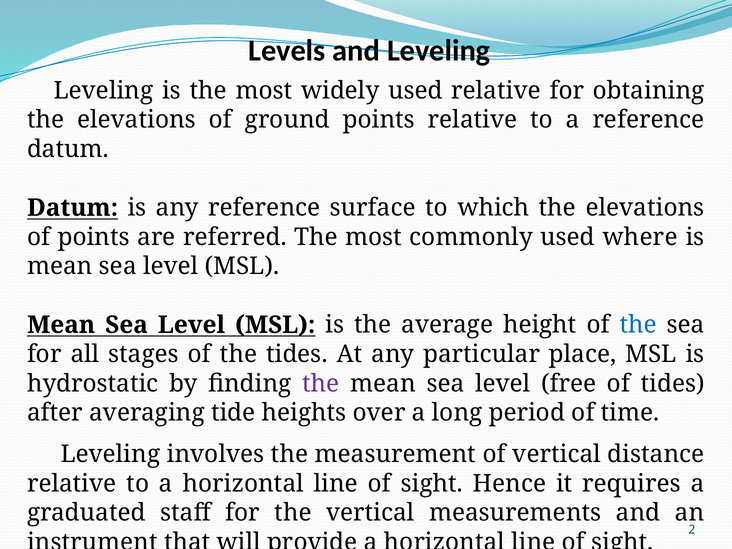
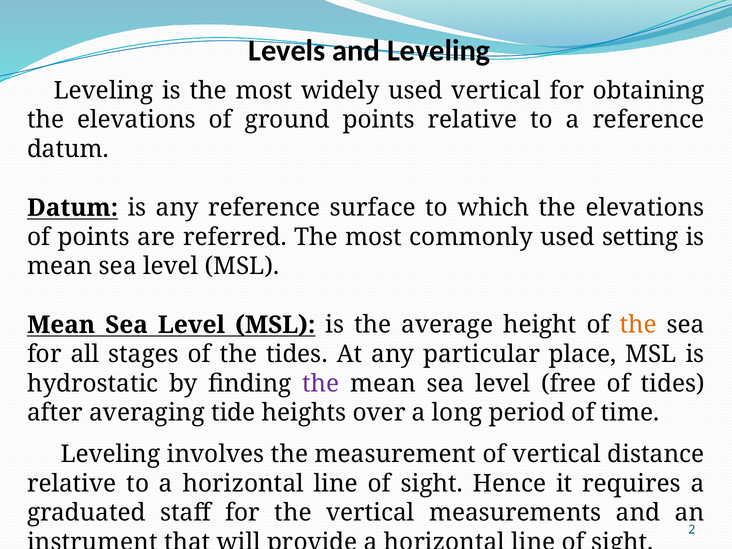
used relative: relative -> vertical
where: where -> setting
the at (638, 325) colour: blue -> orange
